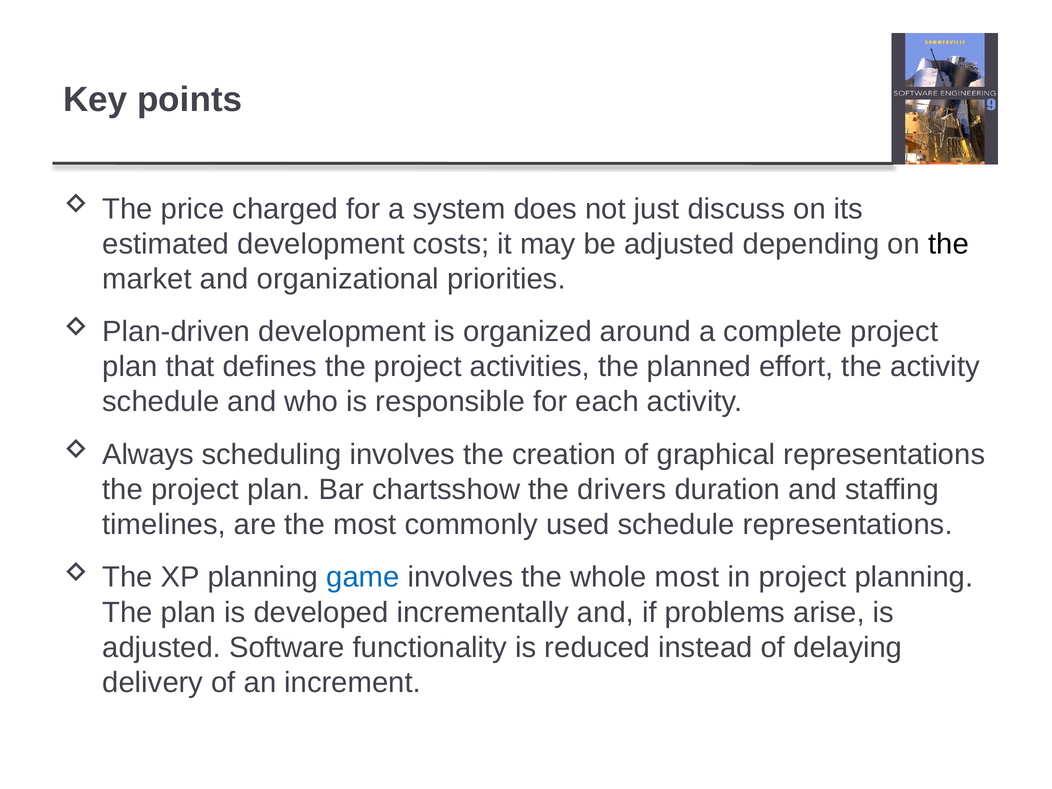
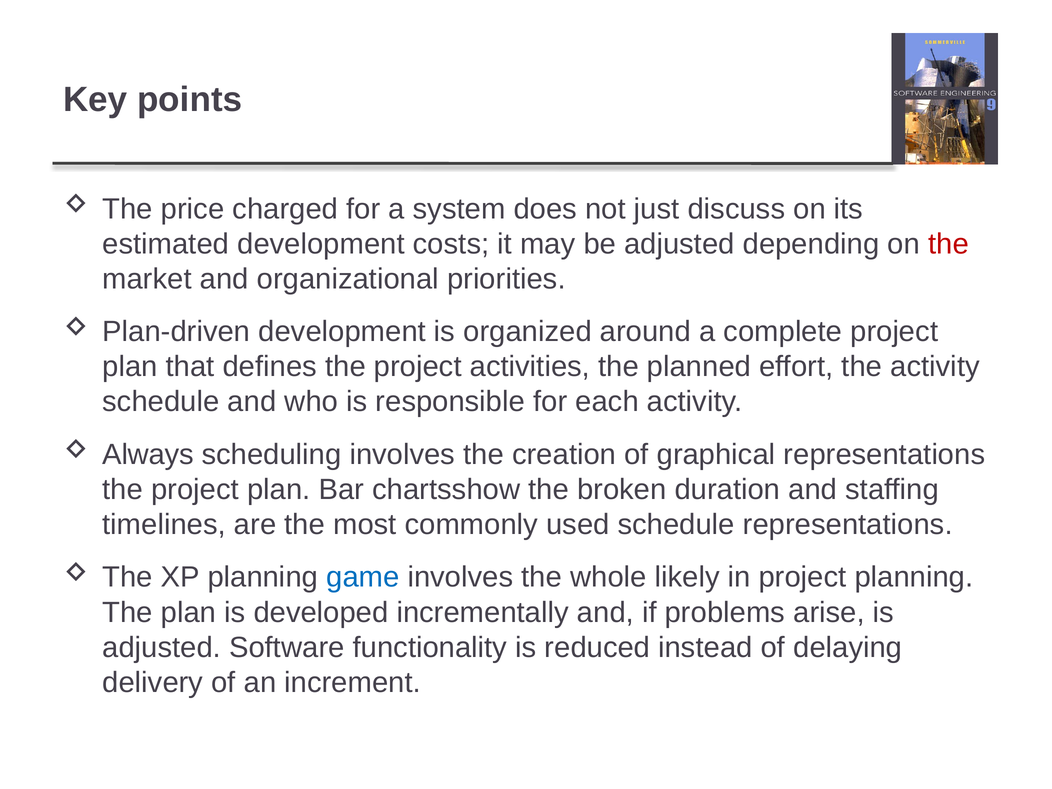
the at (949, 244) colour: black -> red
drivers: drivers -> broken
whole most: most -> likely
